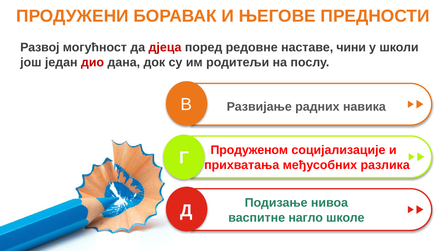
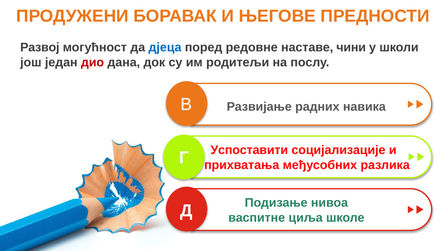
дјеца colour: red -> blue
Продуженом: Продуженом -> Успоставити
нагло: нагло -> циља
